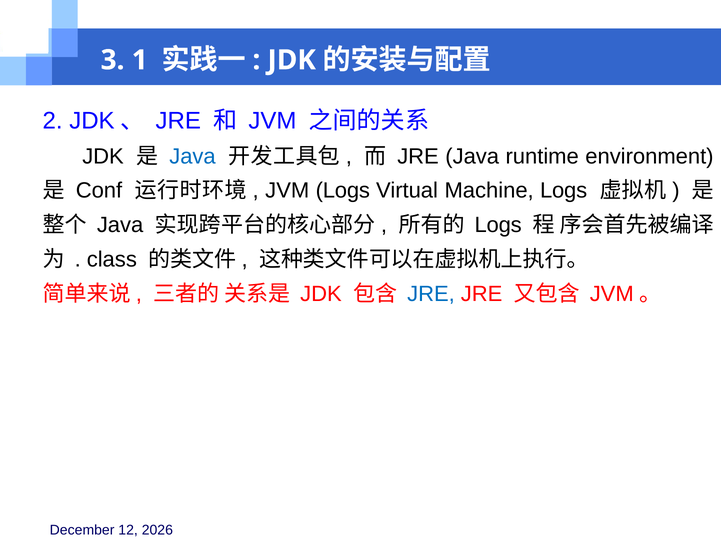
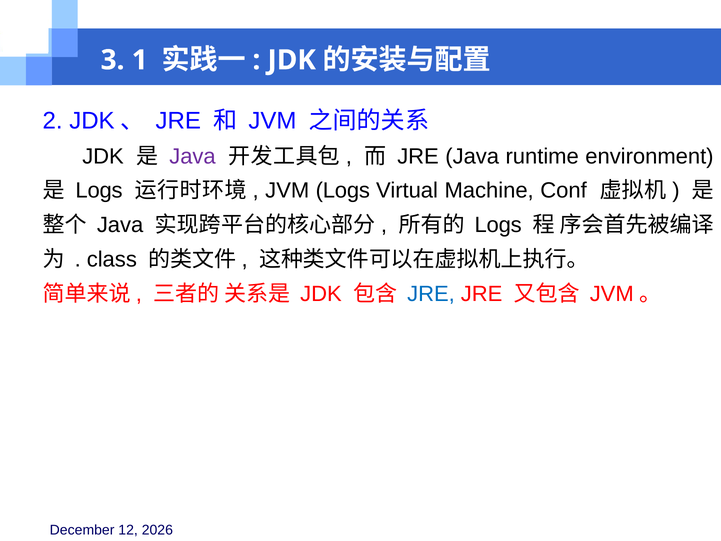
Java at (192, 156) colour: blue -> purple
Conf at (99, 191): Conf -> Logs
Machine Logs: Logs -> Conf
